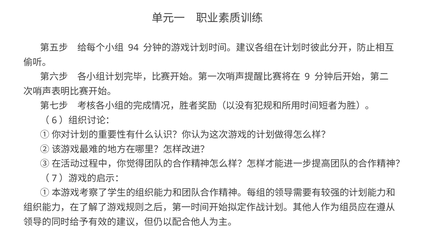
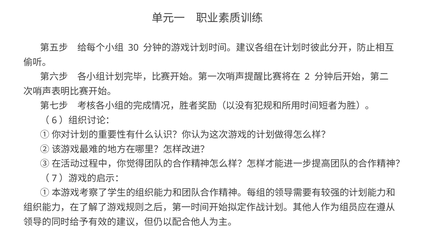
94: 94 -> 30
9: 9 -> 2
